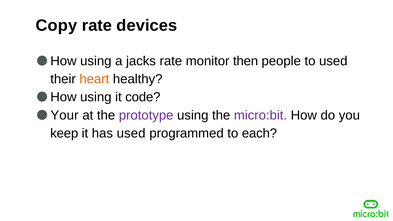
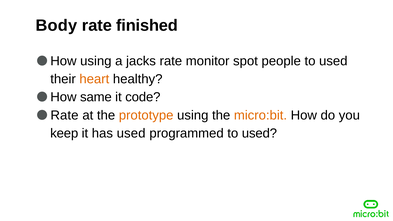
Copy: Copy -> Body
devices: devices -> finished
then: then -> spot
using at (96, 97): using -> same
Your at (64, 115): Your -> Rate
prototype colour: purple -> orange
micro:bit colour: purple -> orange
programmed to each: each -> used
